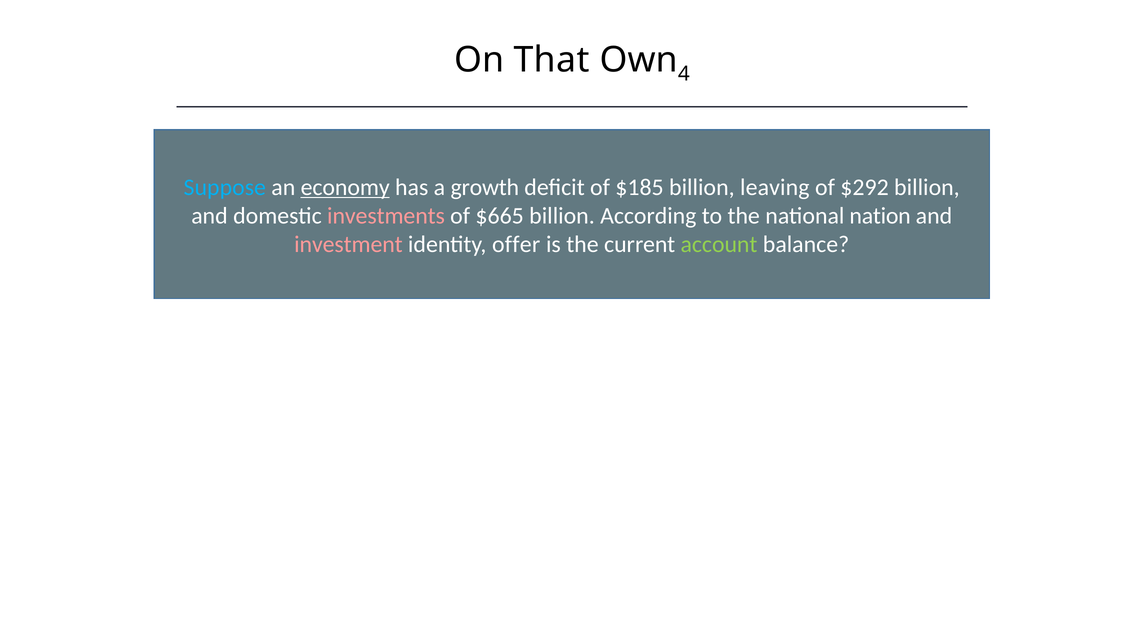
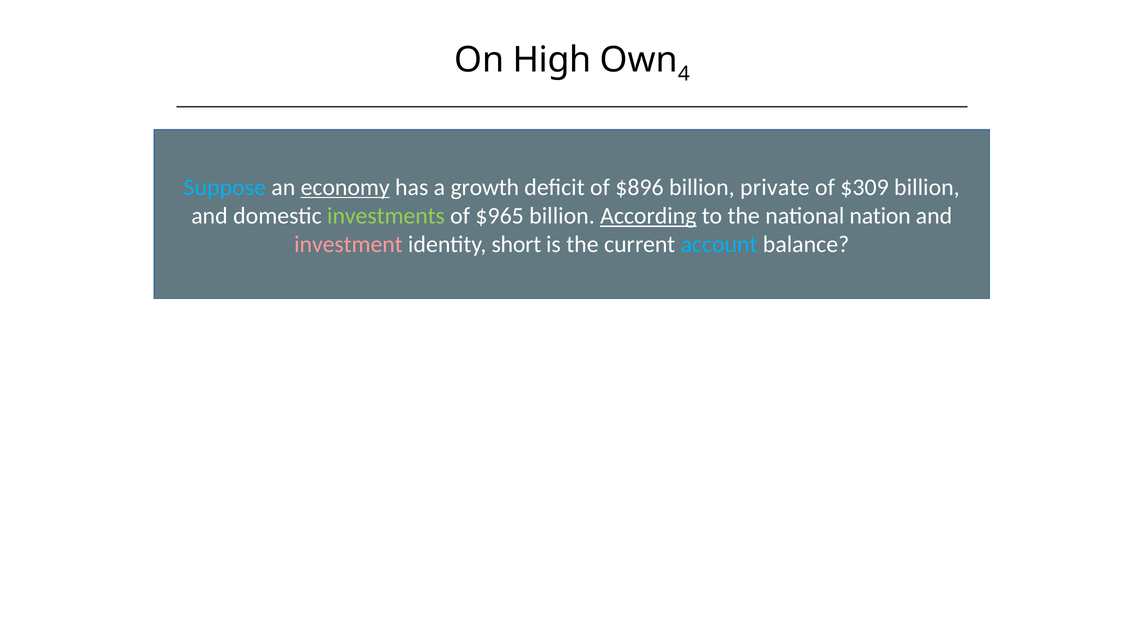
That: That -> High
$185: $185 -> $896
leaving: leaving -> private
$292: $292 -> $309
investments colour: pink -> light green
$665: $665 -> $965
According underline: none -> present
offer: offer -> short
account colour: light green -> light blue
